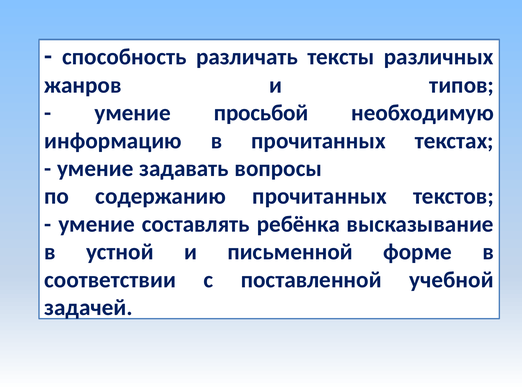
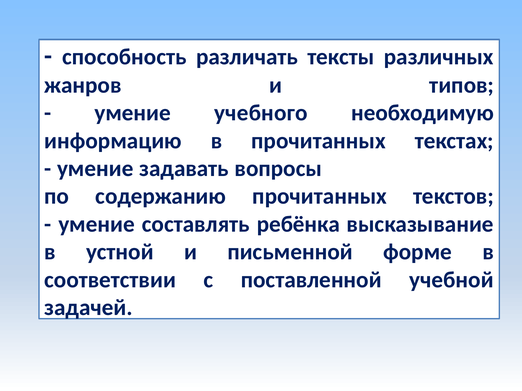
просьбой: просьбой -> учебного
